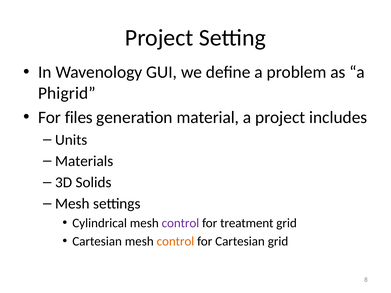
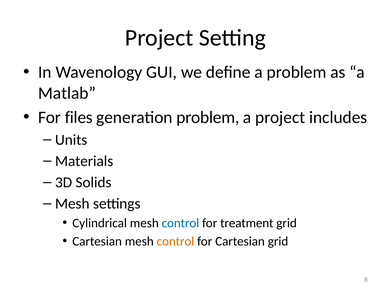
Phigrid: Phigrid -> Matlab
generation material: material -> problem
control at (180, 223) colour: purple -> blue
